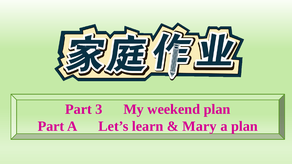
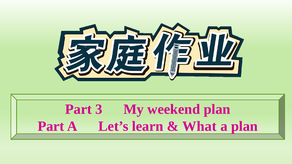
Mary: Mary -> What
